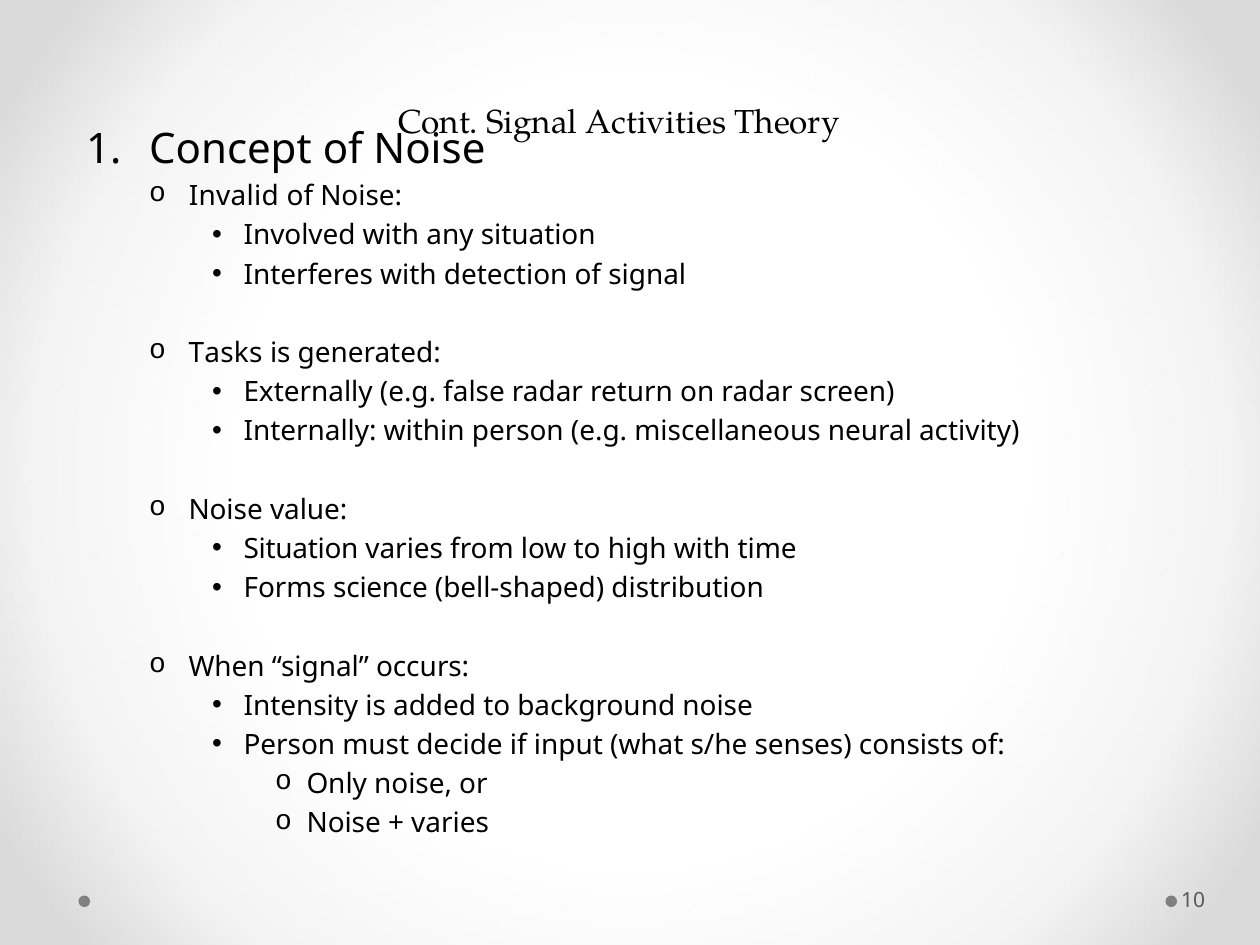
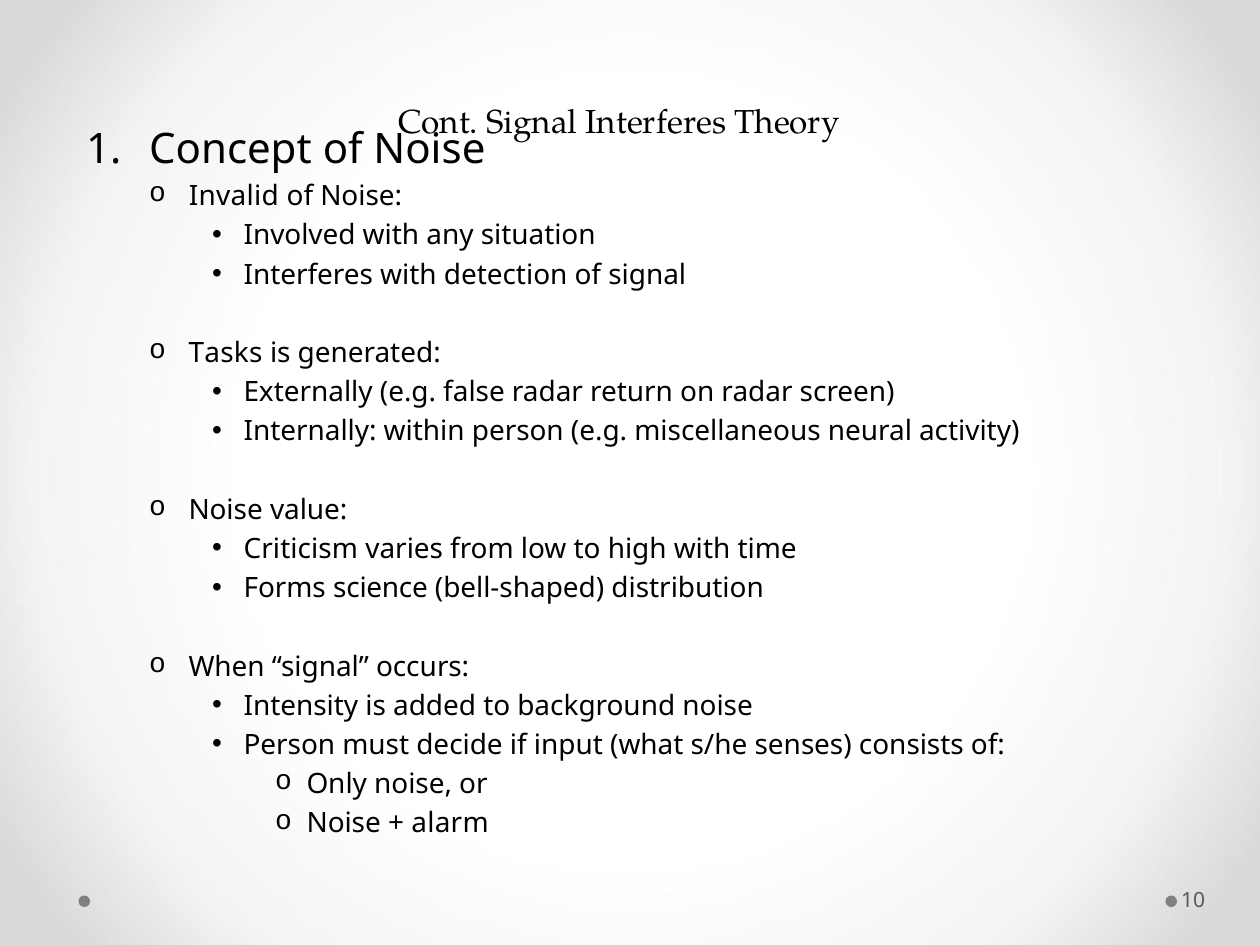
Signal Activities: Activities -> Interferes
Situation at (301, 549): Situation -> Criticism
varies at (450, 824): varies -> alarm
